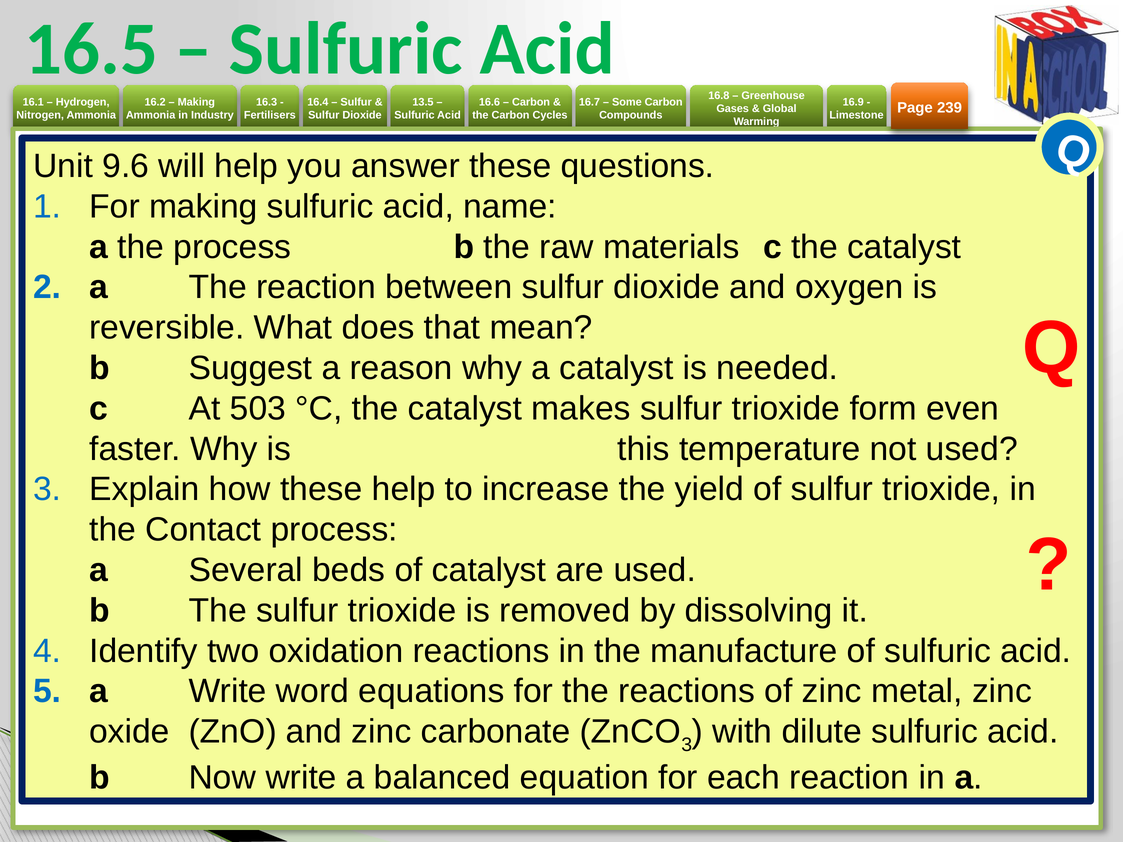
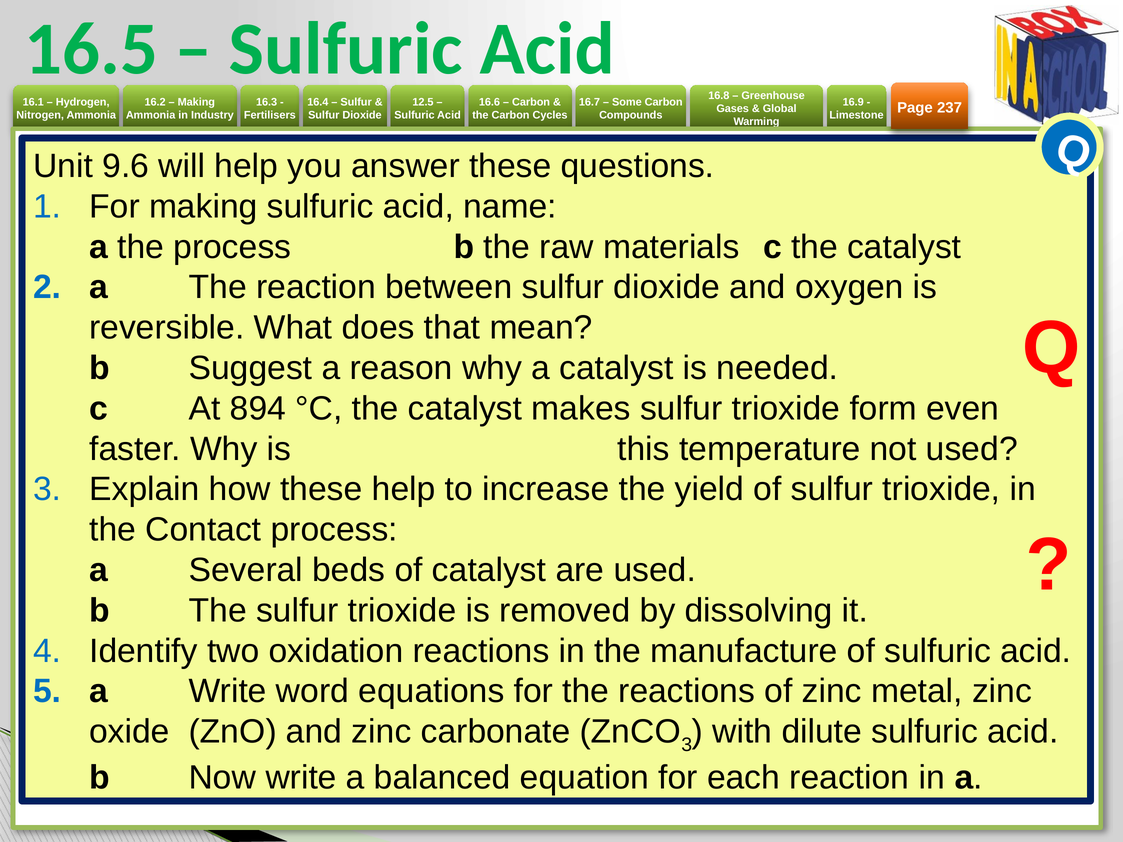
13.5: 13.5 -> 12.5
239: 239 -> 237
503: 503 -> 894
